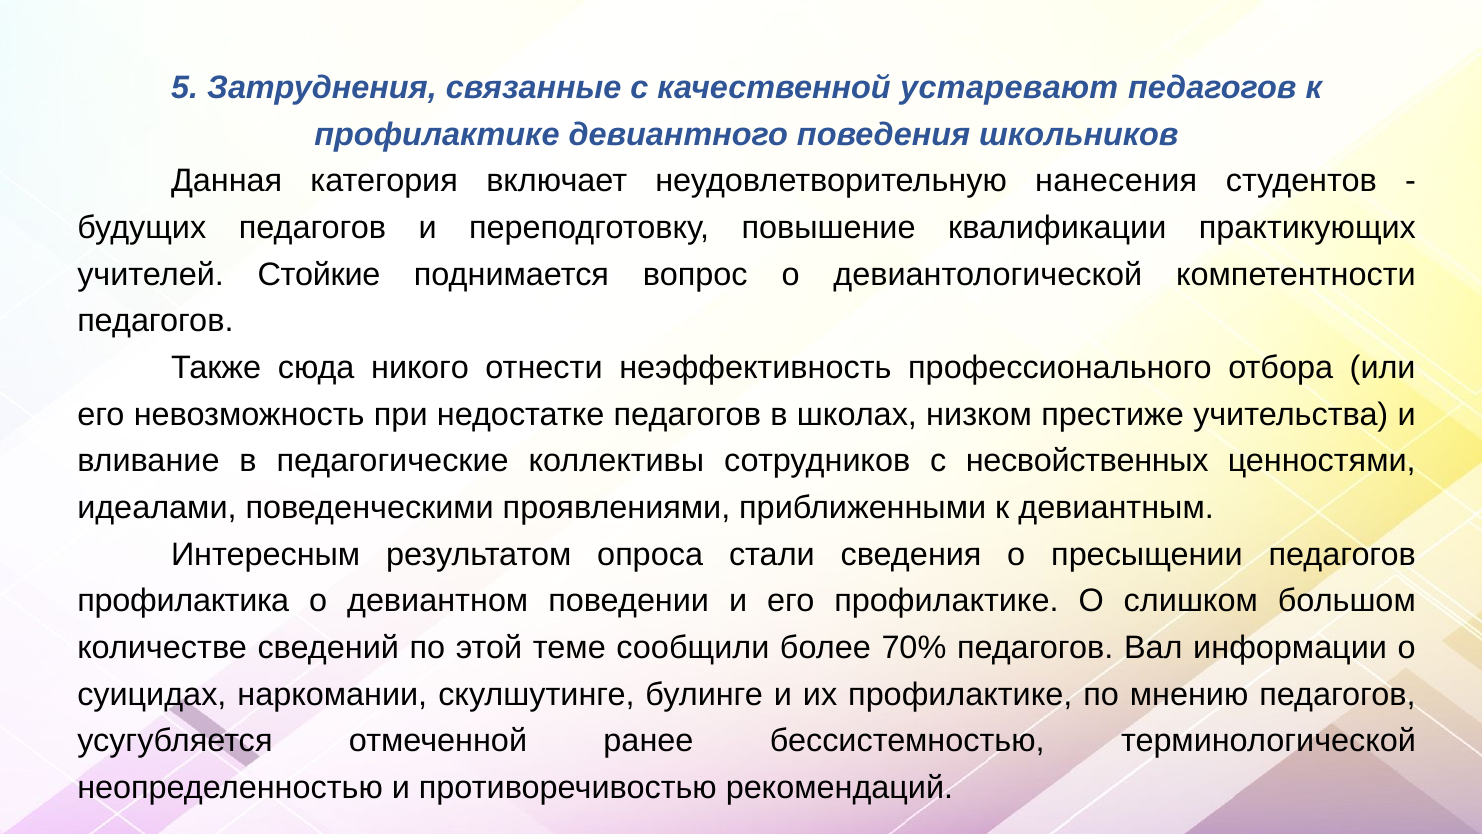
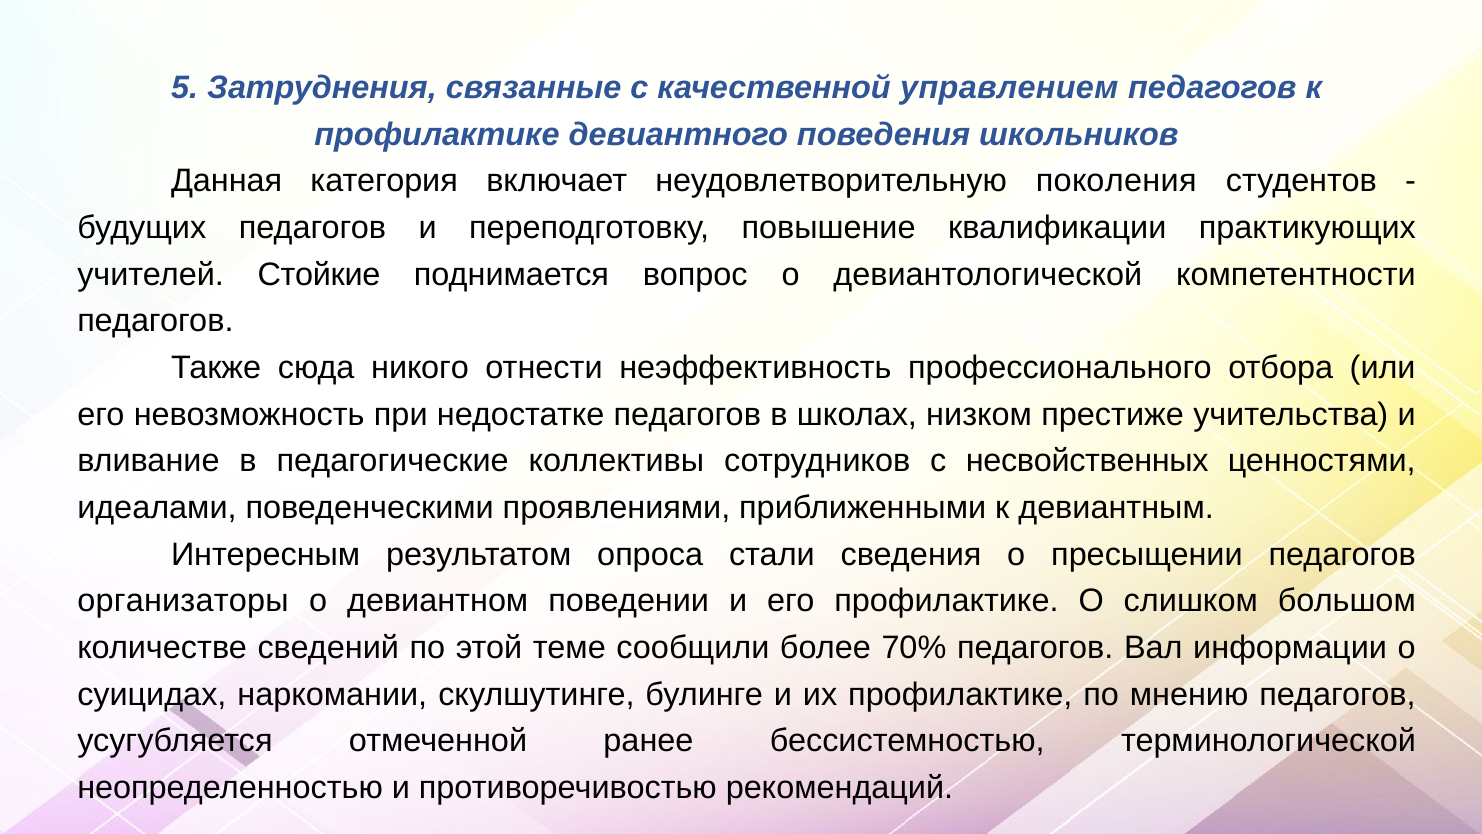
устаревают: устаревают -> управлением
нанесения: нанесения -> поколения
профилактика: профилактика -> организаторы
